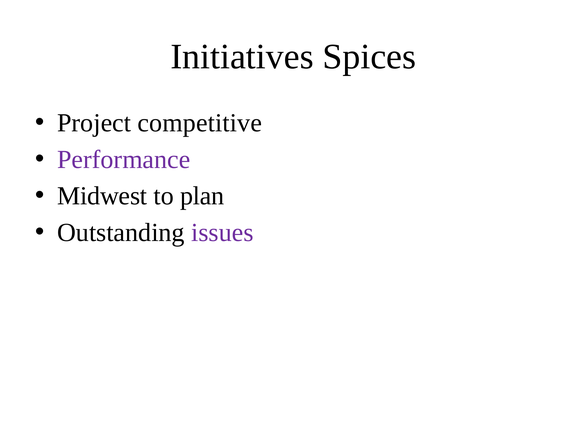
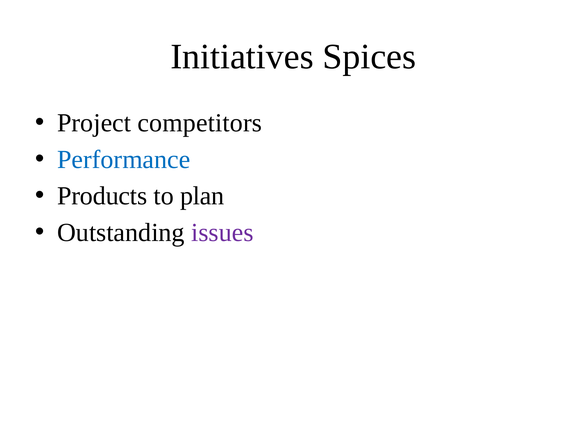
competitive: competitive -> competitors
Performance colour: purple -> blue
Midwest: Midwest -> Products
